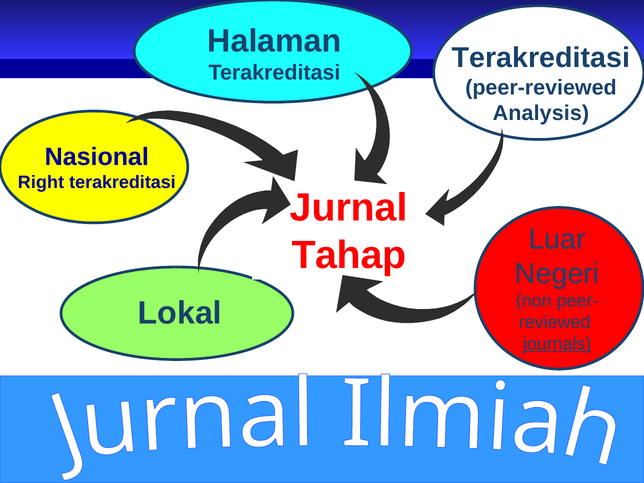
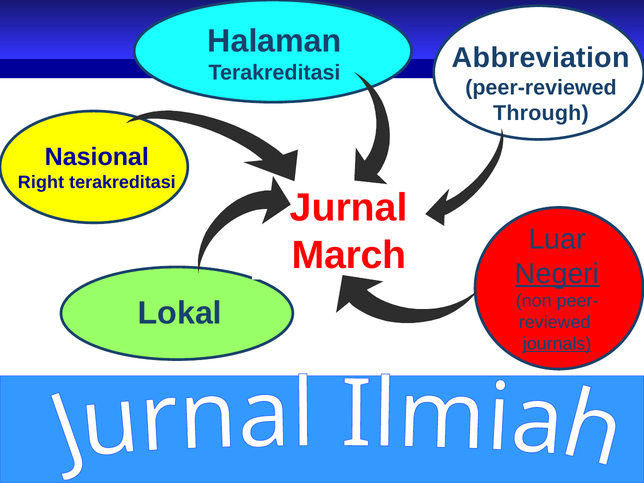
Terakreditasi at (541, 58): Terakreditasi -> Abbreviation
Analysis: Analysis -> Through
Tahap: Tahap -> March
Negeri underline: none -> present
